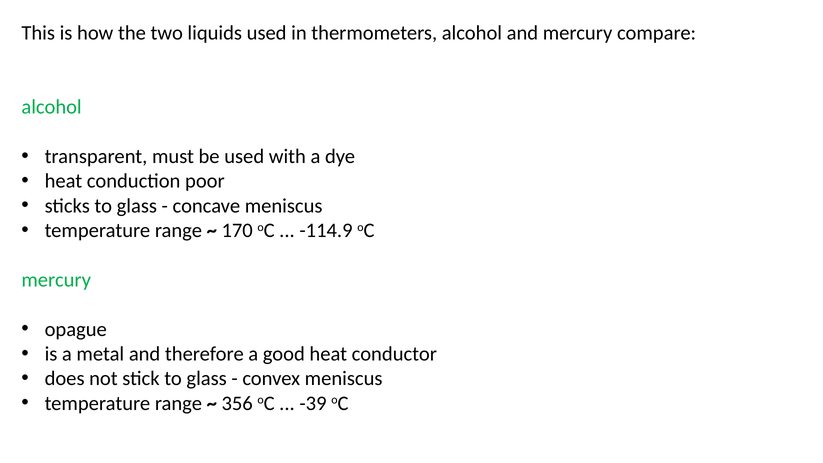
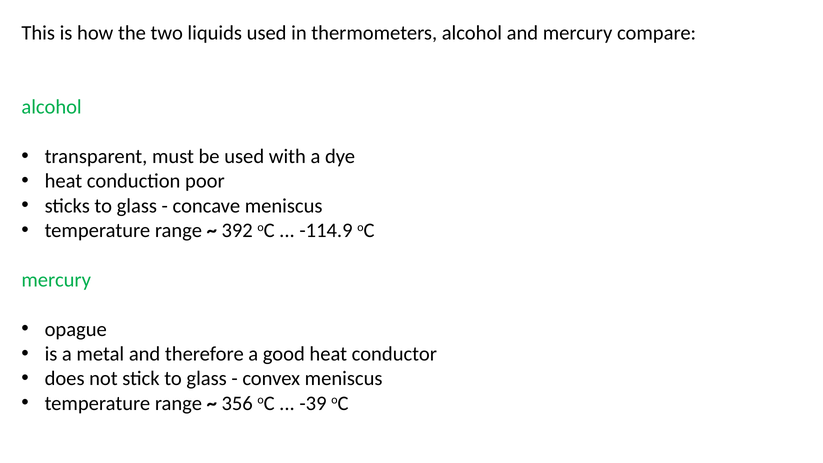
170: 170 -> 392
